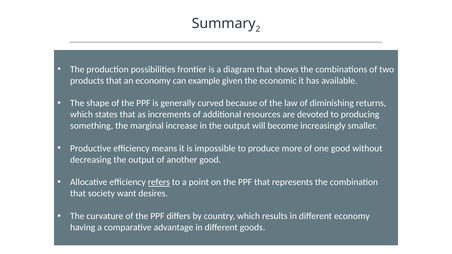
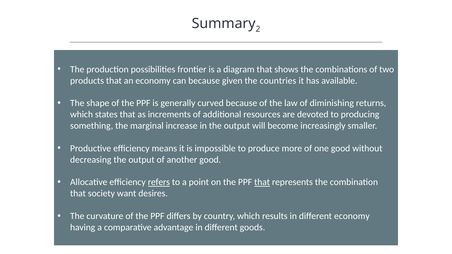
can example: example -> because
economic: economic -> countries
that at (262, 182) underline: none -> present
